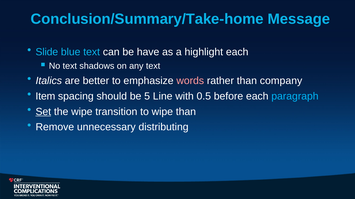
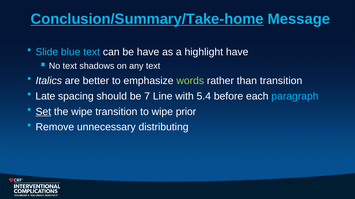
Conclusion/Summary/Take-home underline: none -> present
highlight each: each -> have
words colour: pink -> light green
than company: company -> transition
Item: Item -> Late
5: 5 -> 7
0.5: 0.5 -> 5.4
wipe than: than -> prior
